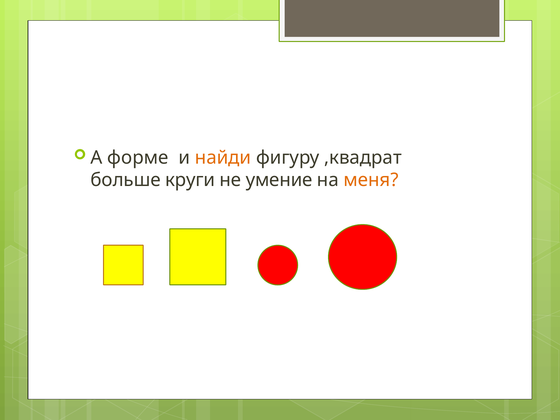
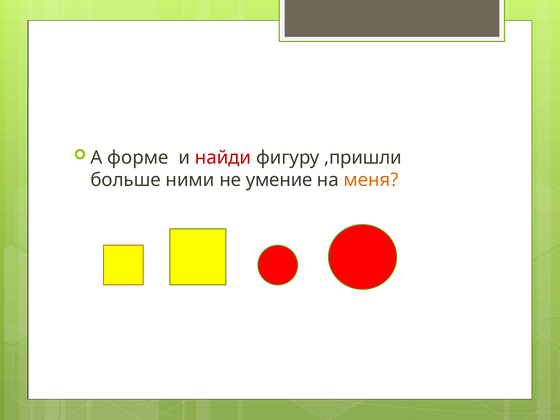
найди colour: orange -> red
,квадрат: ,квадрат -> ,пришли
круги: круги -> ними
